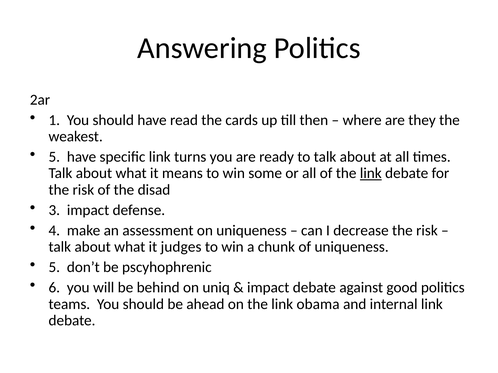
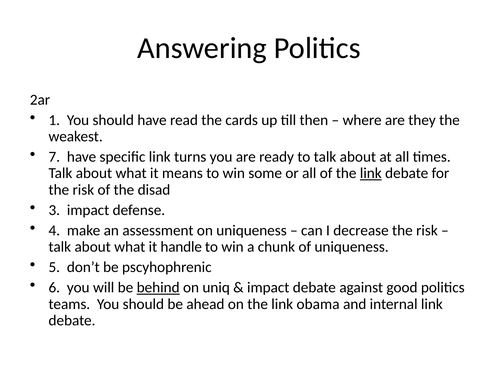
5 at (54, 157): 5 -> 7
judges: judges -> handle
behind underline: none -> present
